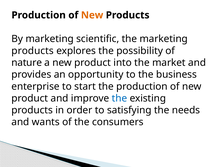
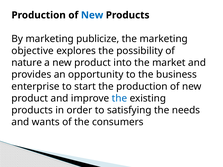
New at (92, 15) colour: orange -> blue
scientific: scientific -> publicize
products at (33, 51): products -> objective
